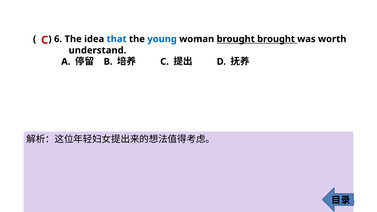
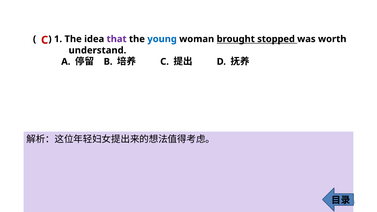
6: 6 -> 1
that colour: blue -> purple
brought brought: brought -> stopped
